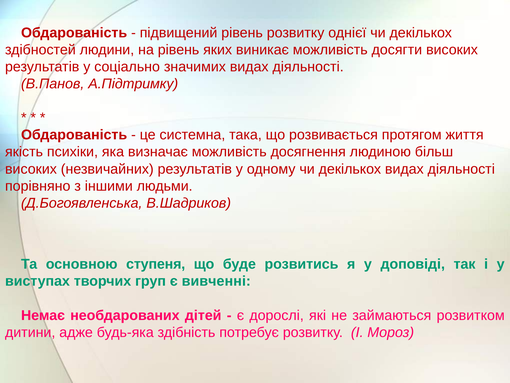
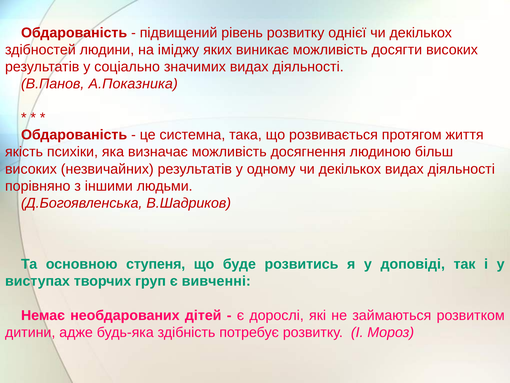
на рівень: рівень -> іміджу
А.Підтримку: А.Підтримку -> А.Показника
